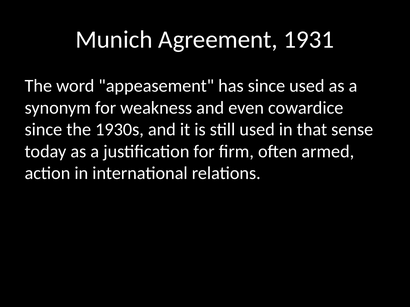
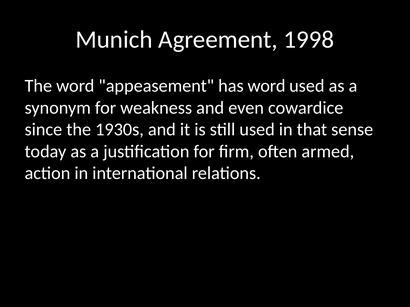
1931: 1931 -> 1998
has since: since -> word
